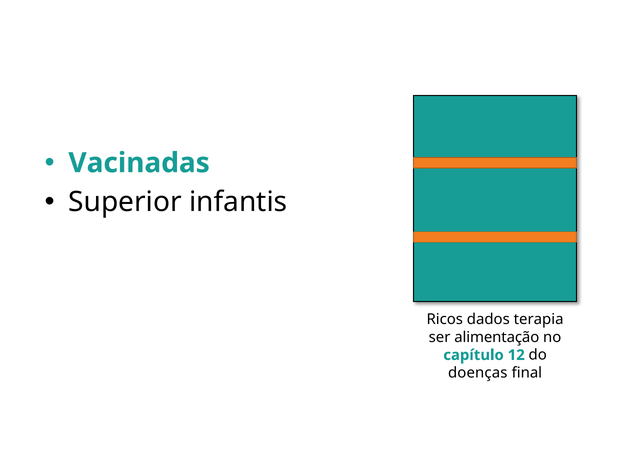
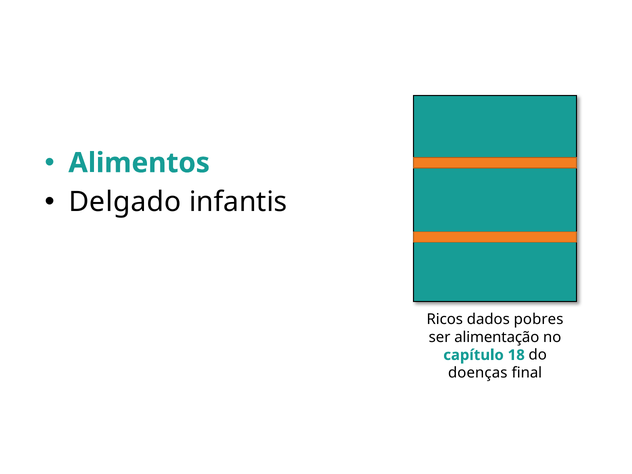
Vacinadas: Vacinadas -> Alimentos
Superior: Superior -> Delgado
terapia: terapia -> pobres
12: 12 -> 18
